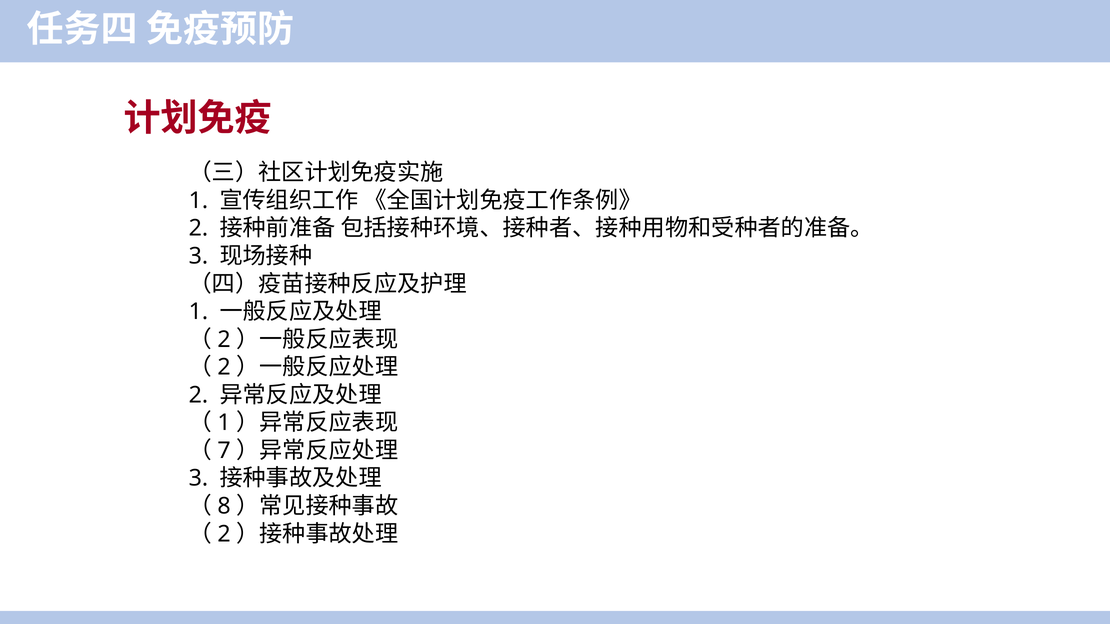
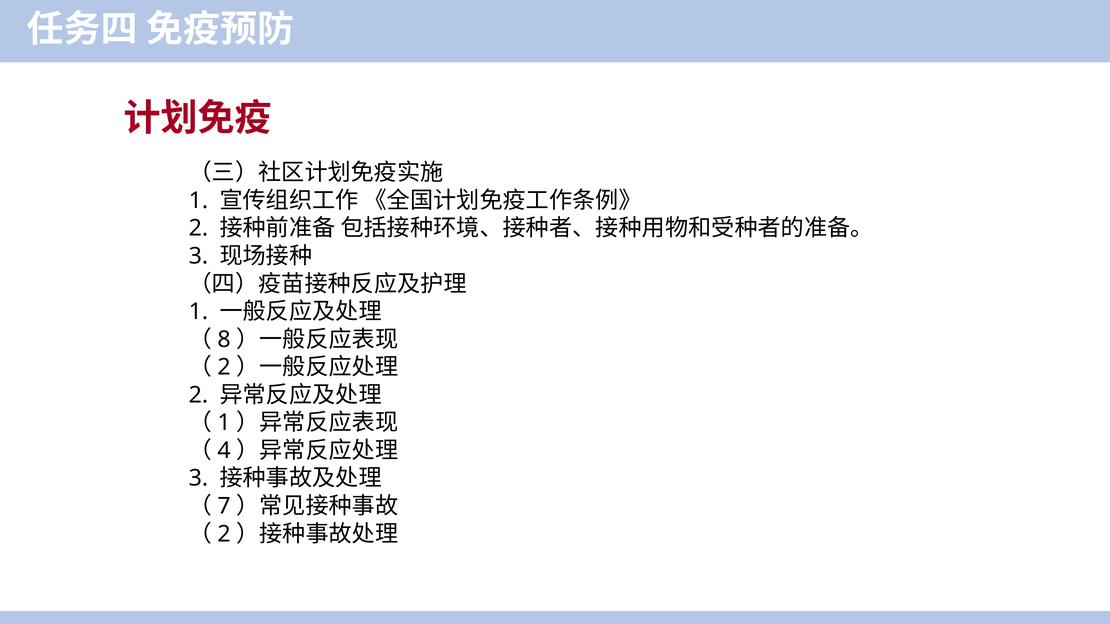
2 at (224, 340): 2 -> 8
7: 7 -> 4
8: 8 -> 7
